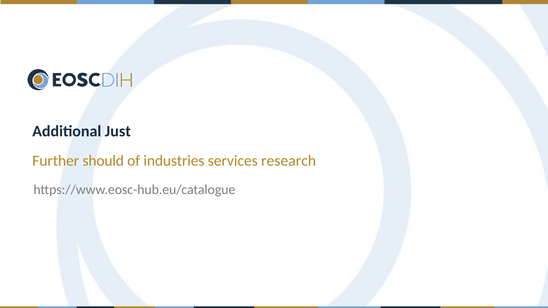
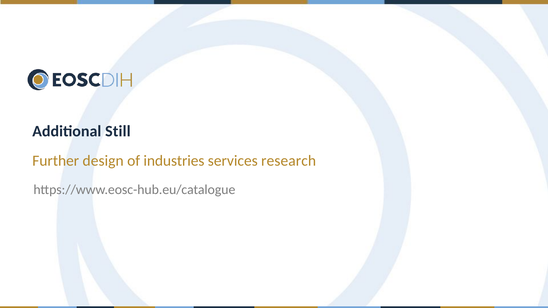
Just: Just -> Still
should: should -> design
